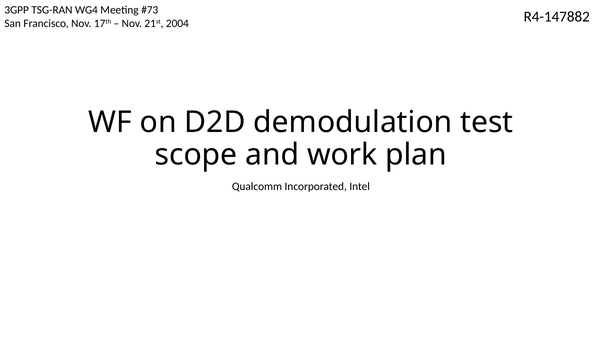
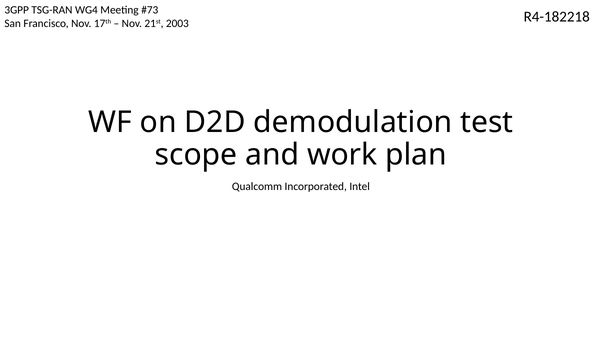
R4-147882: R4-147882 -> R4-182218
2004: 2004 -> 2003
